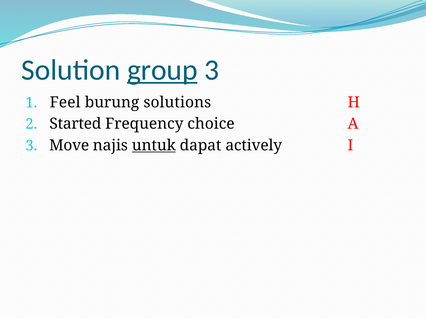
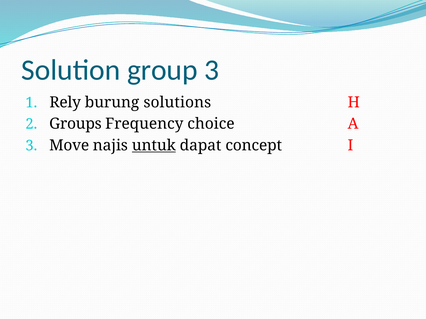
group underline: present -> none
Feel: Feel -> Rely
Started: Started -> Groups
actively: actively -> concept
